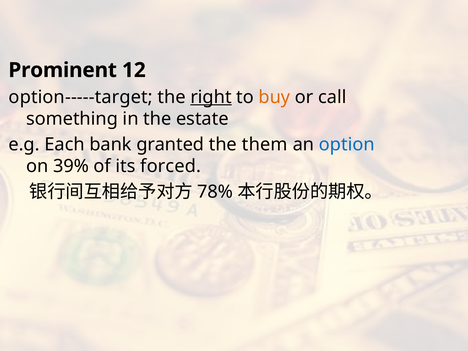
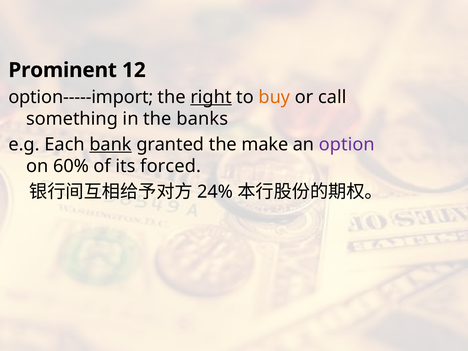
option-----target: option-----target -> option-----import
estate: estate -> banks
bank underline: none -> present
them: them -> make
option colour: blue -> purple
39%: 39% -> 60%
78%: 78% -> 24%
